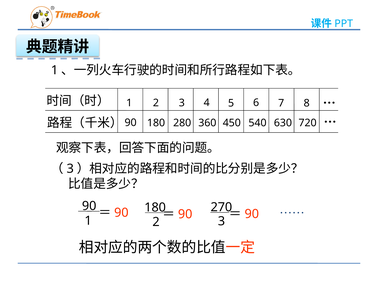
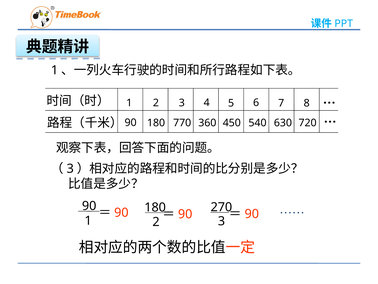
280: 280 -> 770
